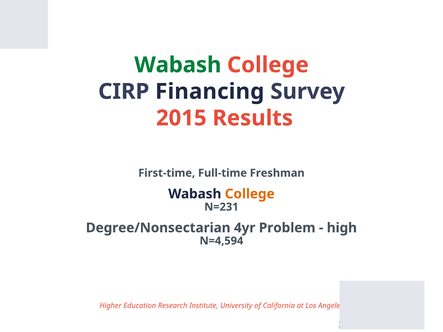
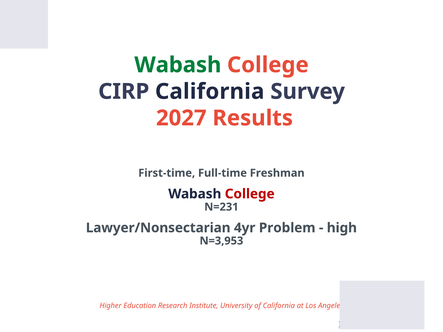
CIRP Financing: Financing -> California
2015: 2015 -> 2027
College at (250, 194) colour: orange -> red
Degree/Nonsectarian: Degree/Nonsectarian -> Lawyer/Nonsectarian
N=4,594: N=4,594 -> N=3,953
